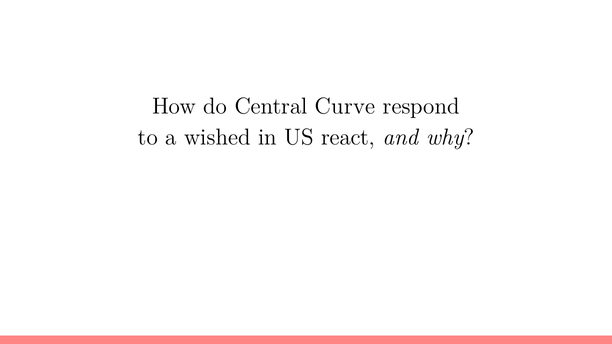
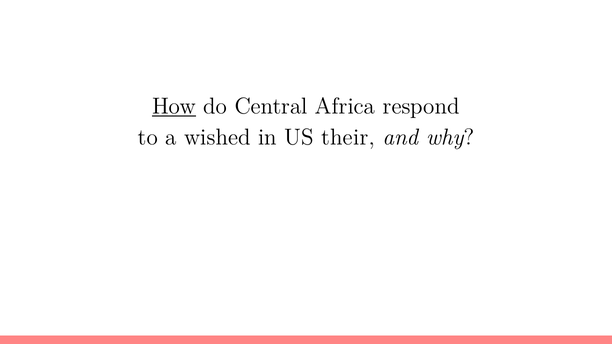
How underline: none -> present
Curve: Curve -> Africa
react: react -> their
